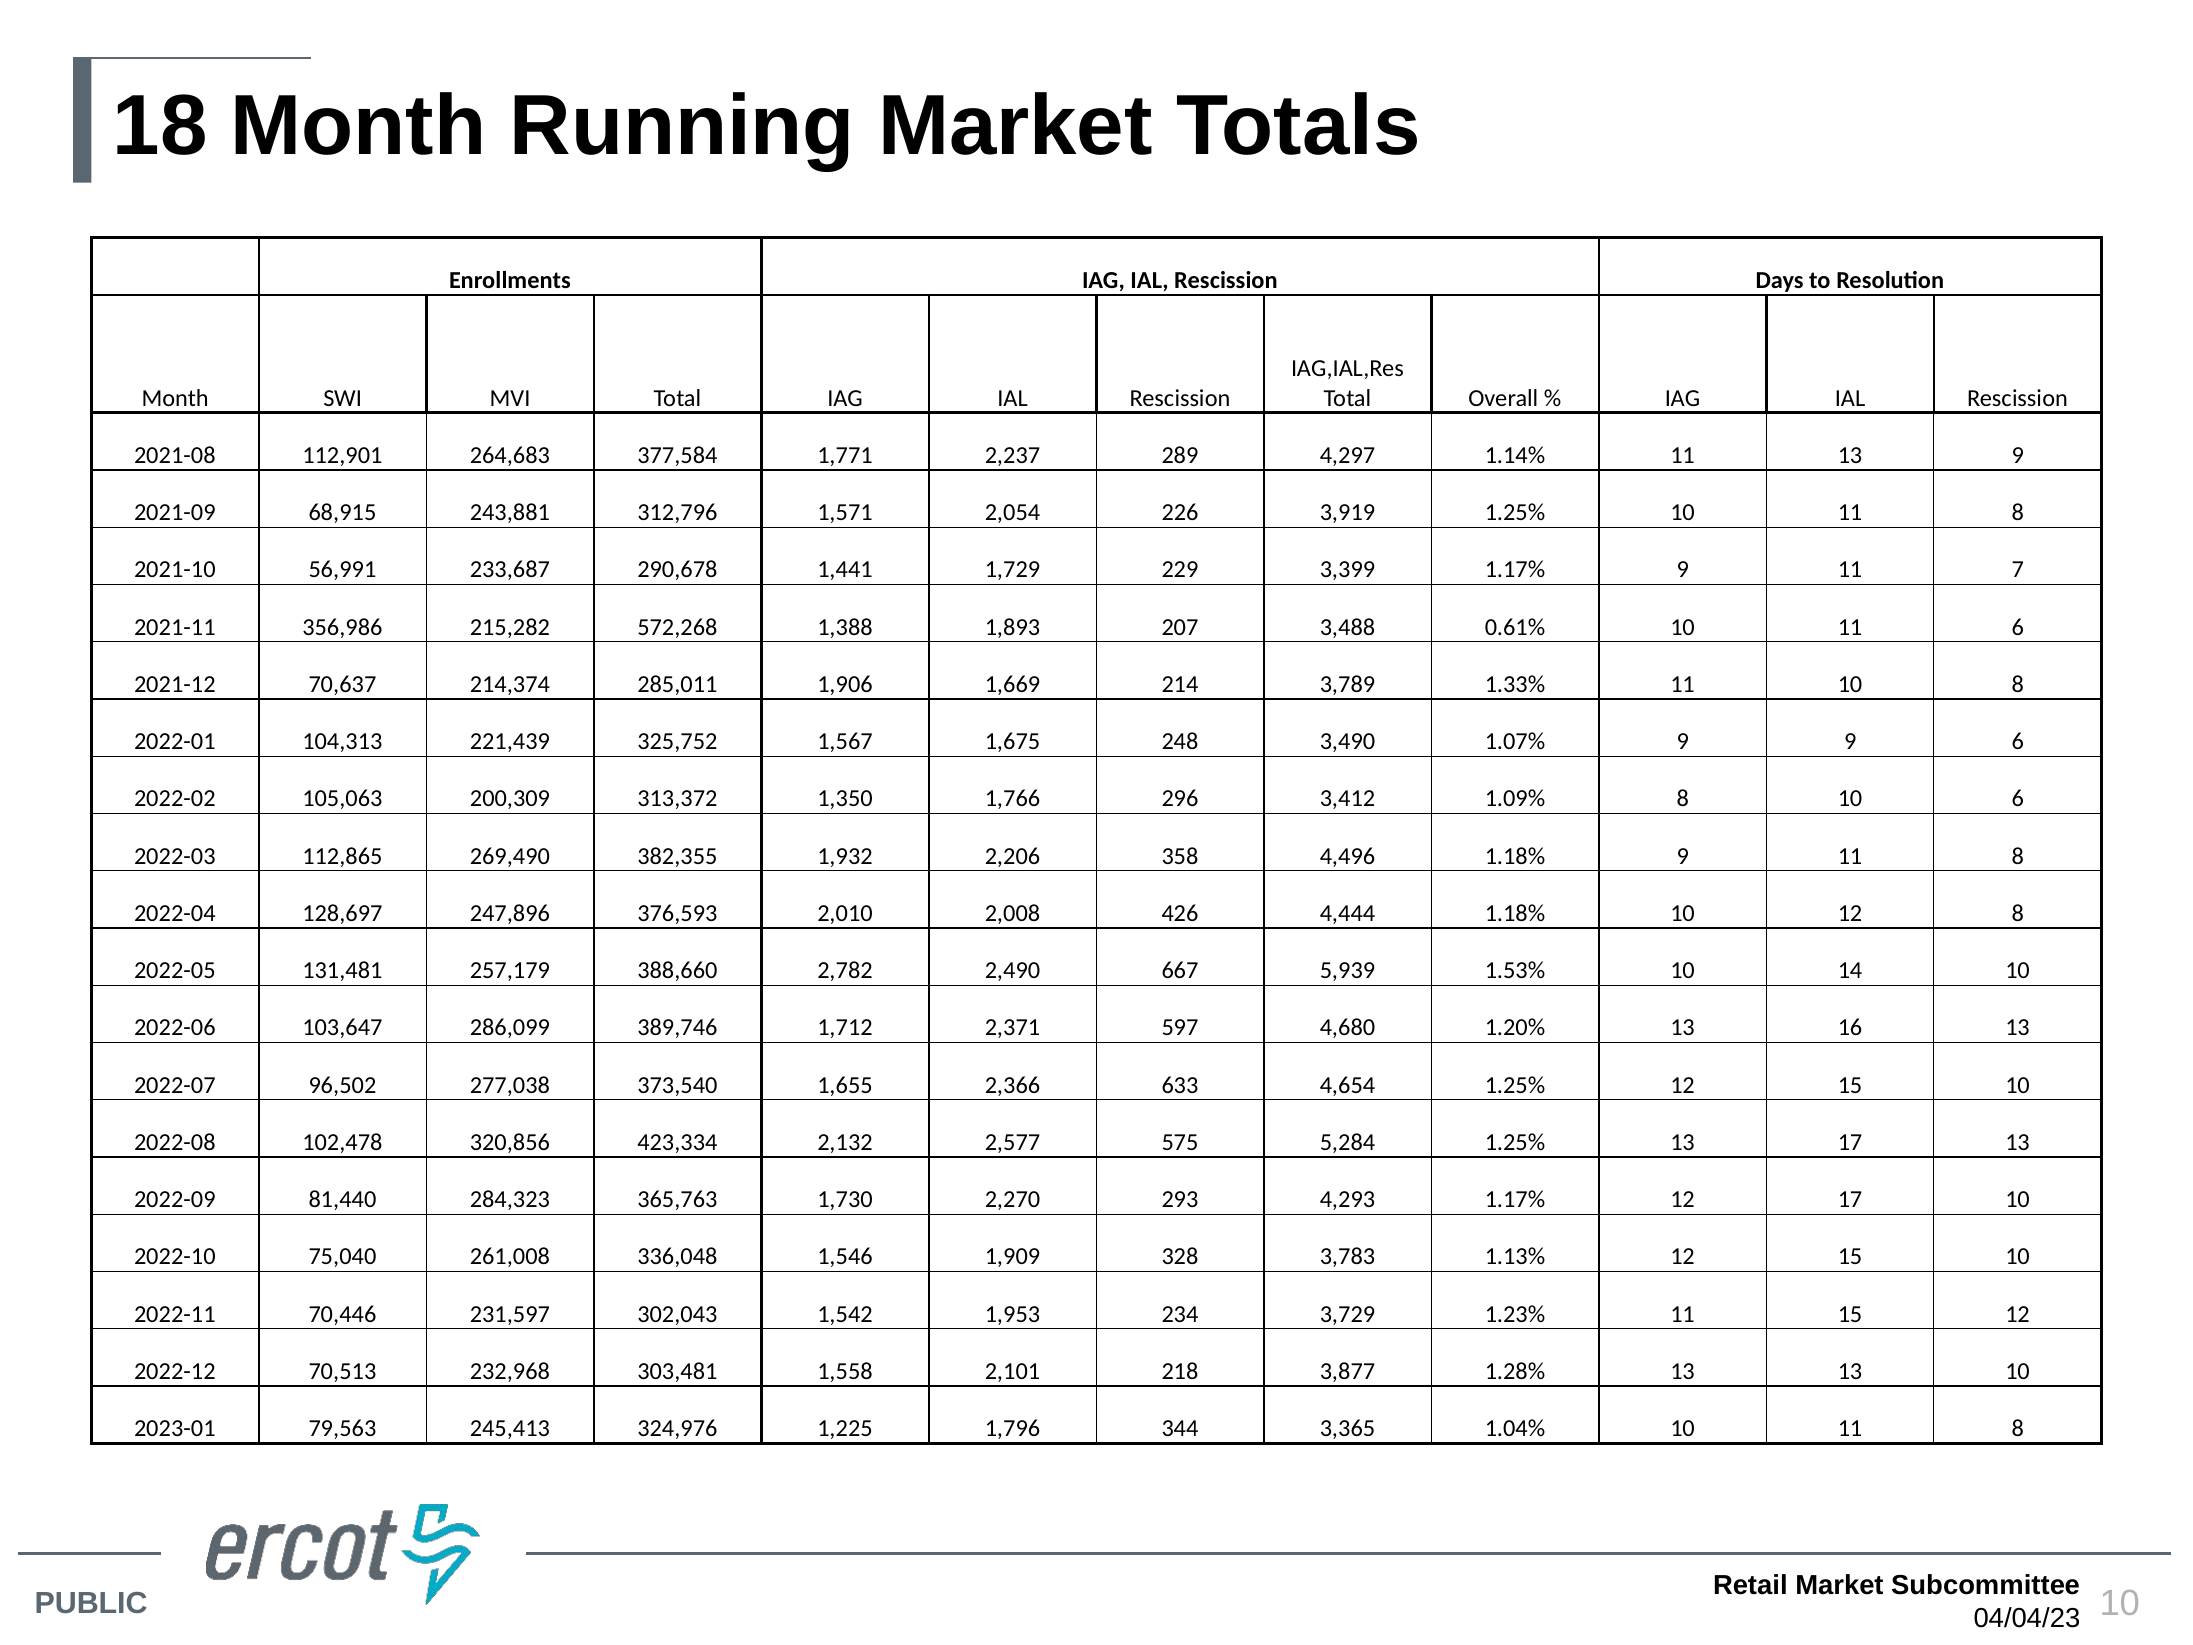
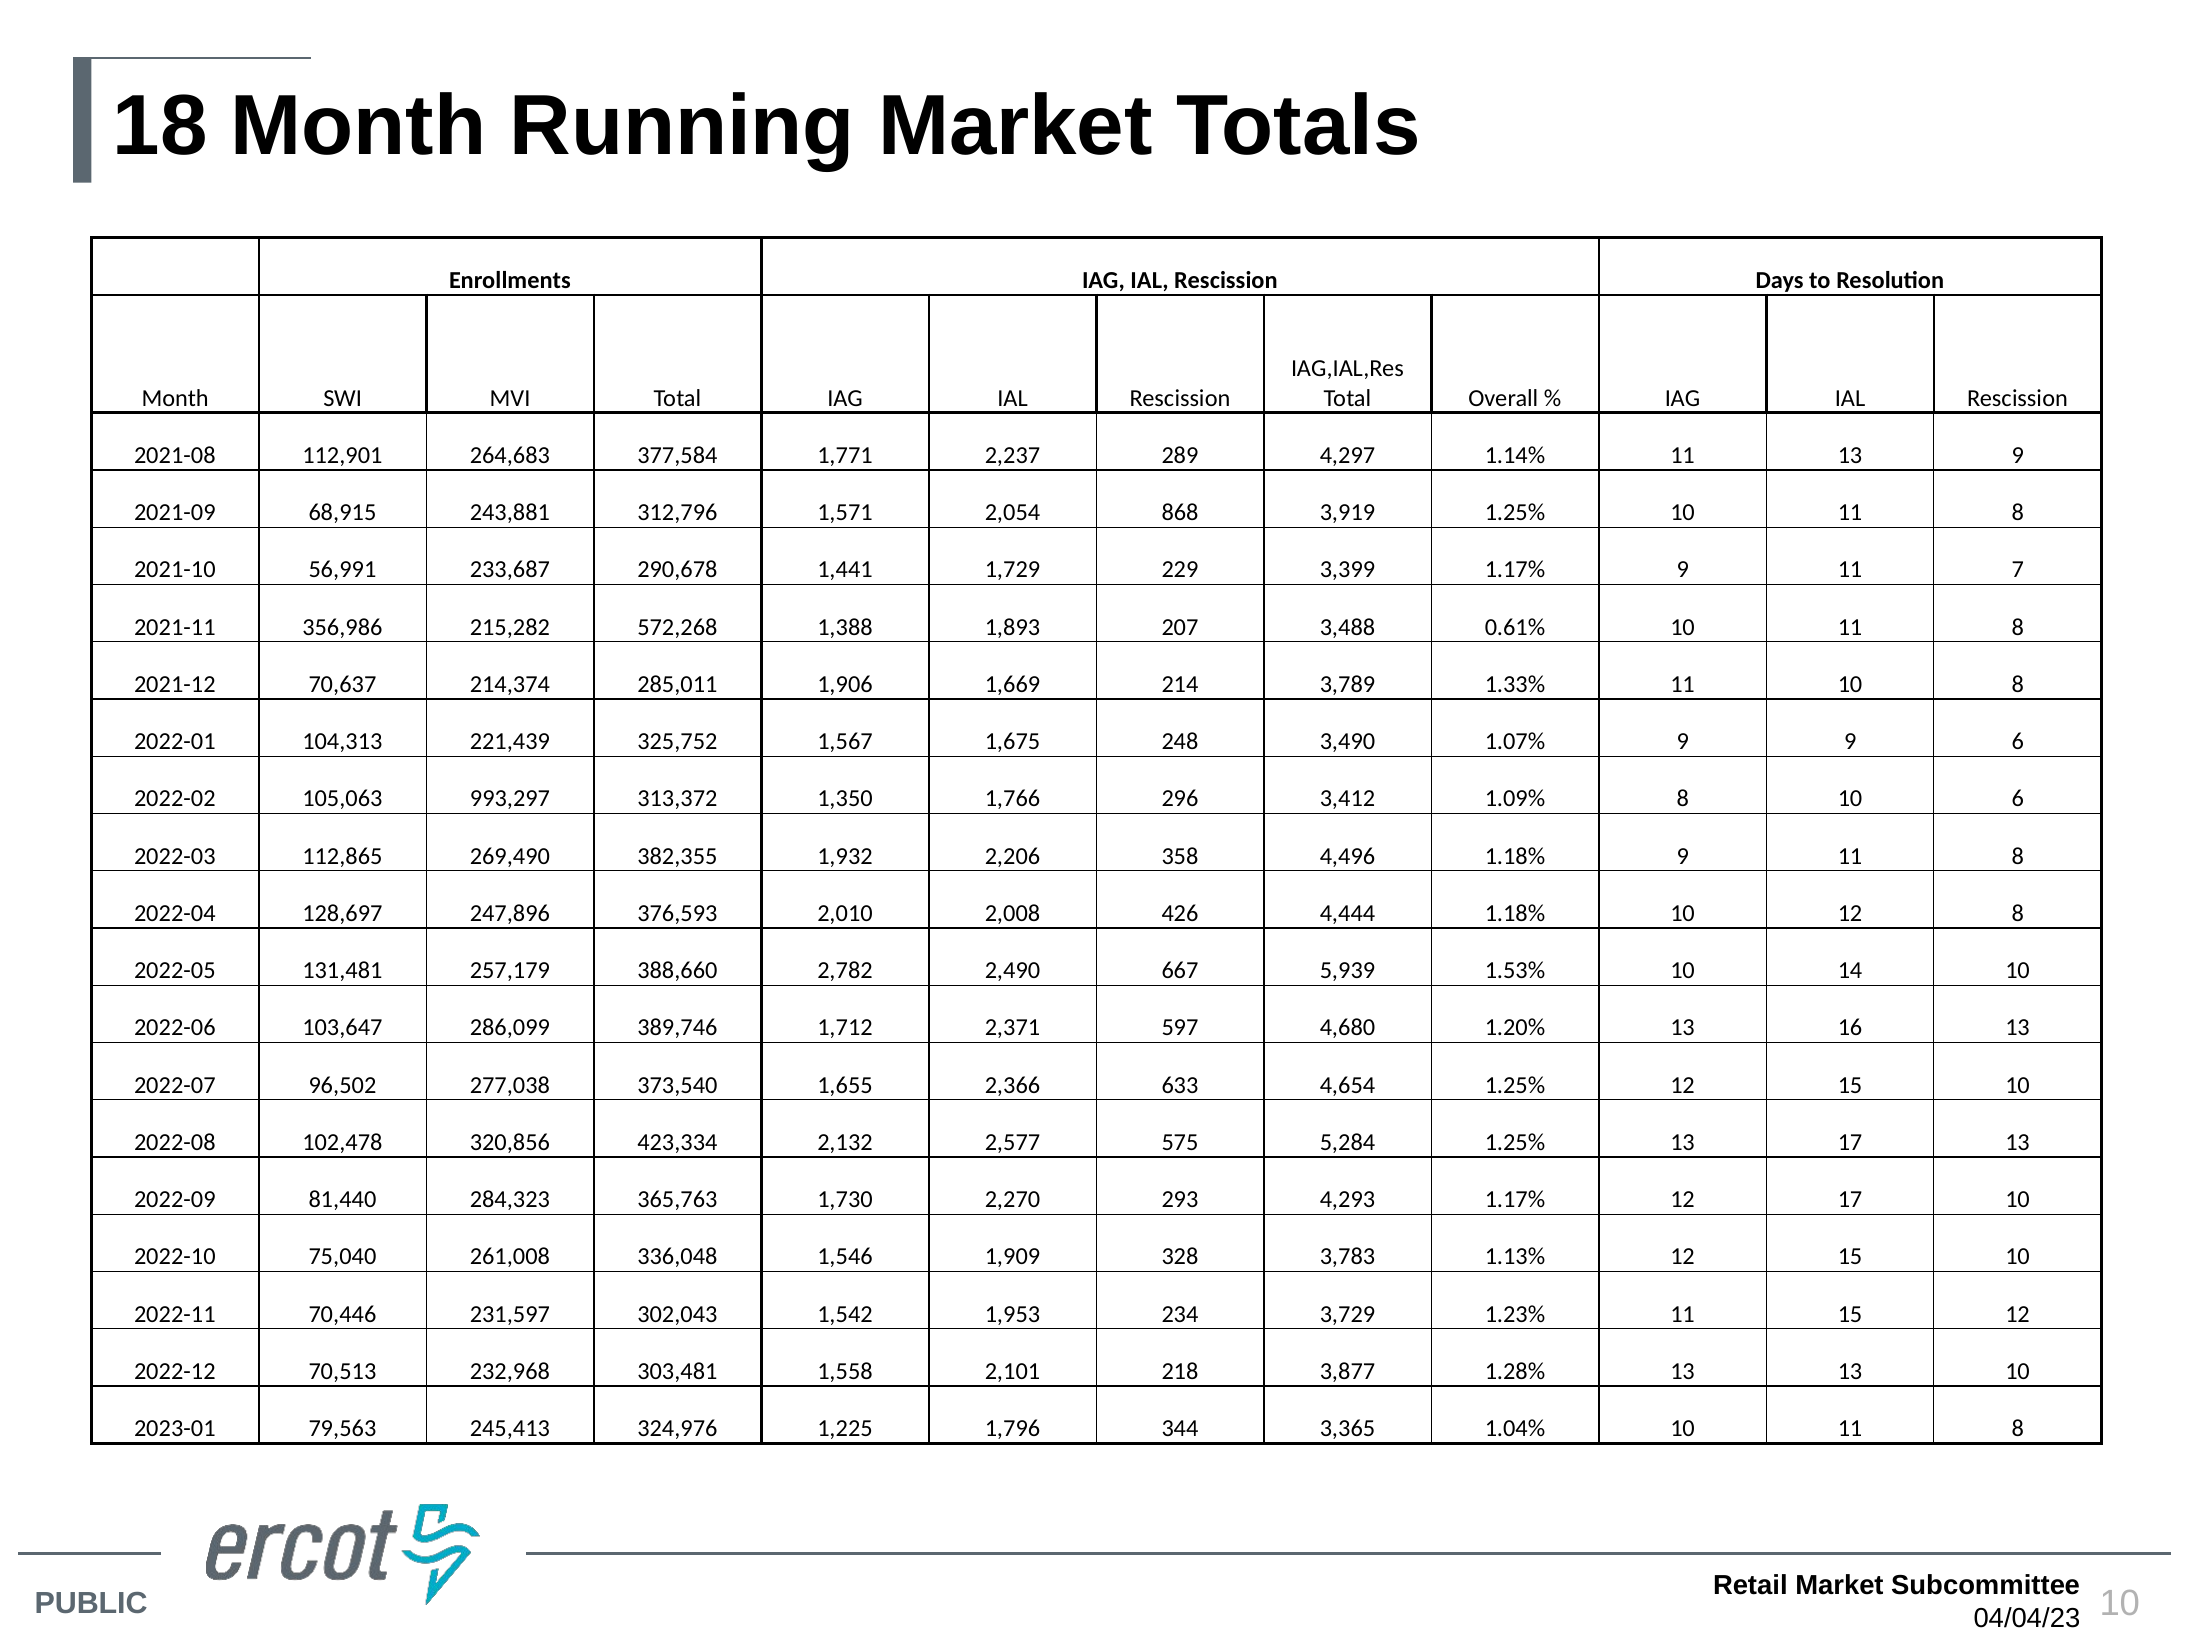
226: 226 -> 868
0.61% 10 11 6: 6 -> 8
200,309: 200,309 -> 993,297
